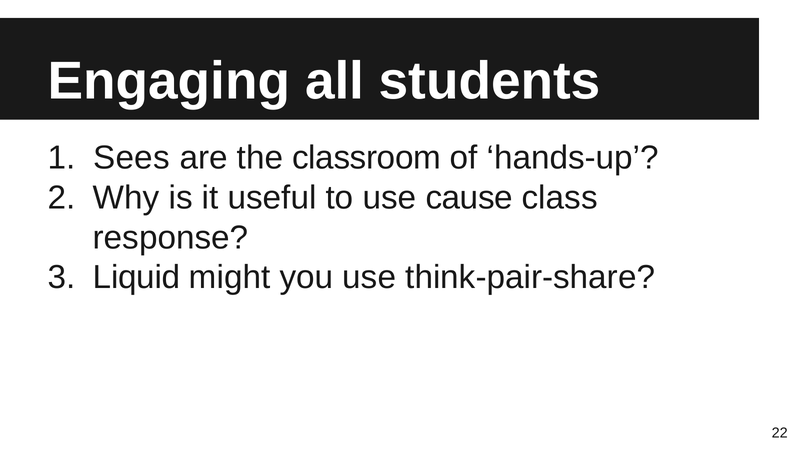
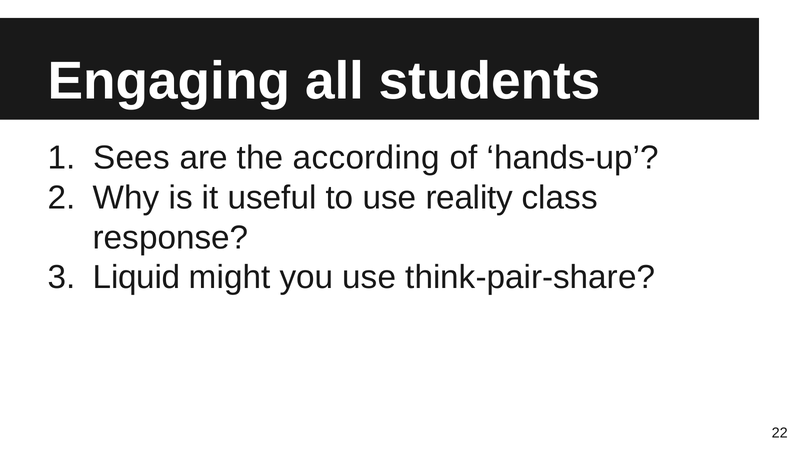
classroom: classroom -> according
cause: cause -> reality
